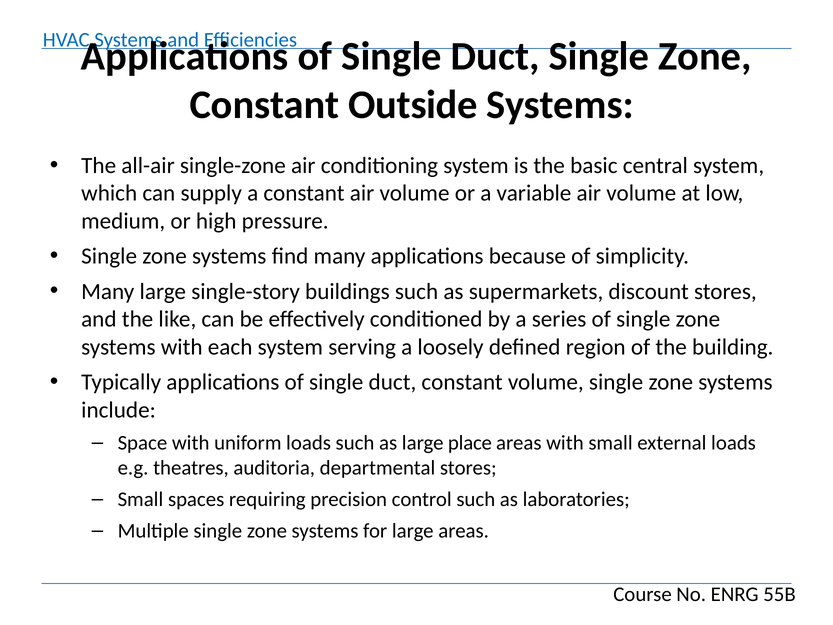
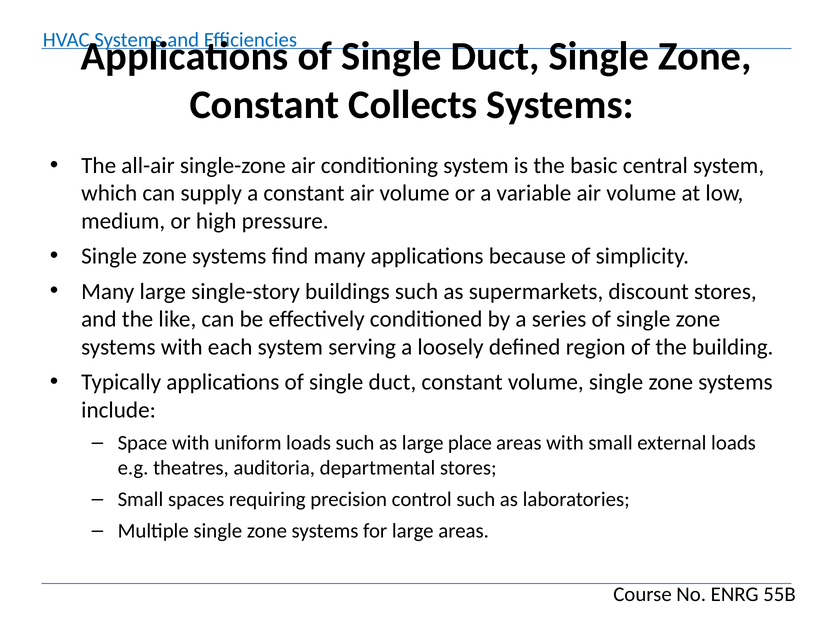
Outside: Outside -> Collects
